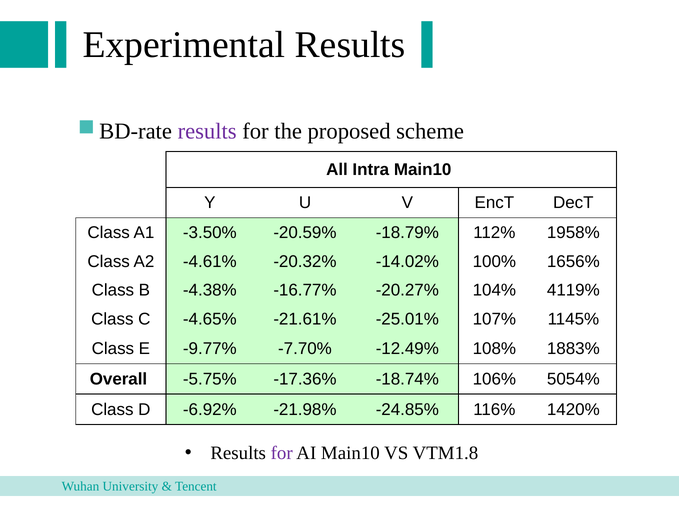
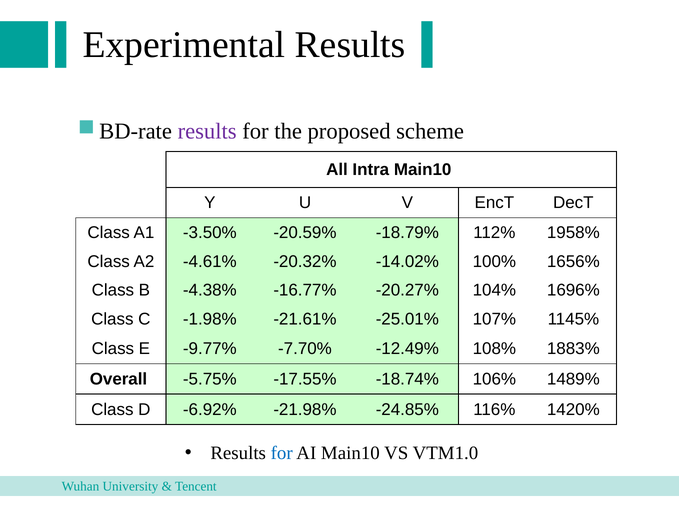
4119%: 4119% -> 1696%
-4.65%: -4.65% -> -1.98%
-17.36%: -17.36% -> -17.55%
5054%: 5054% -> 1489%
for at (282, 453) colour: purple -> blue
VTM1.8: VTM1.8 -> VTM1.0
